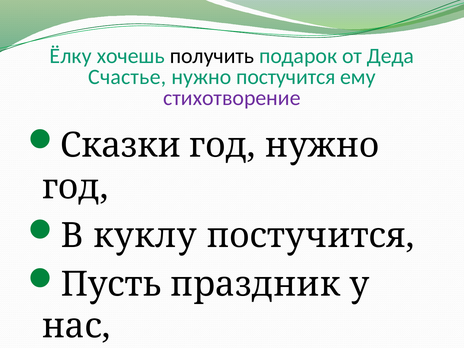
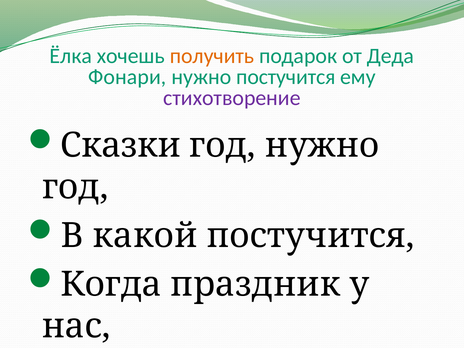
Ёлку: Ёлку -> Ёлка
получить colour: black -> orange
Счастье: Счастье -> Фонари
куклу: куклу -> какой
Пусть: Пусть -> Когда
